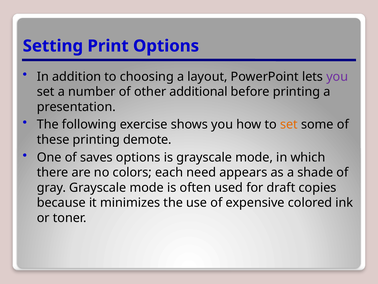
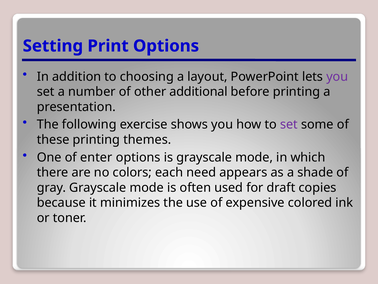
set at (289, 124) colour: orange -> purple
demote: demote -> themes
saves: saves -> enter
